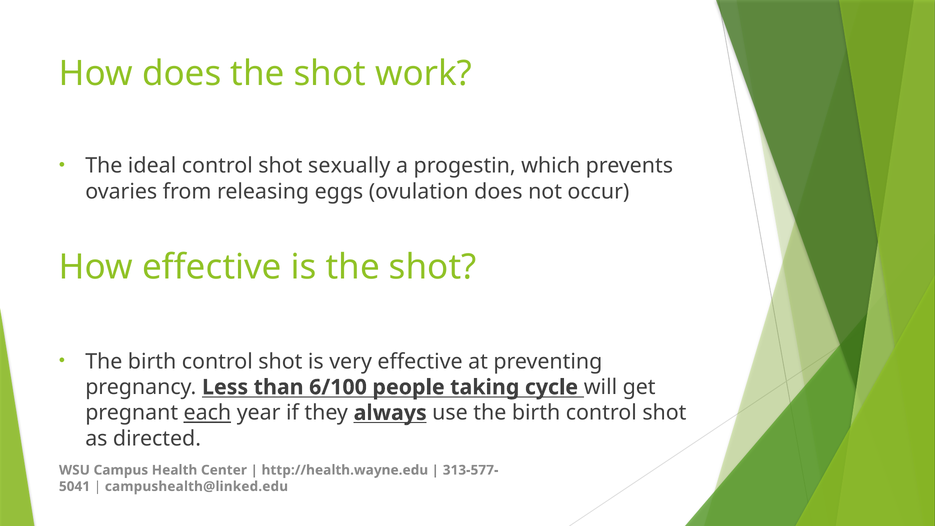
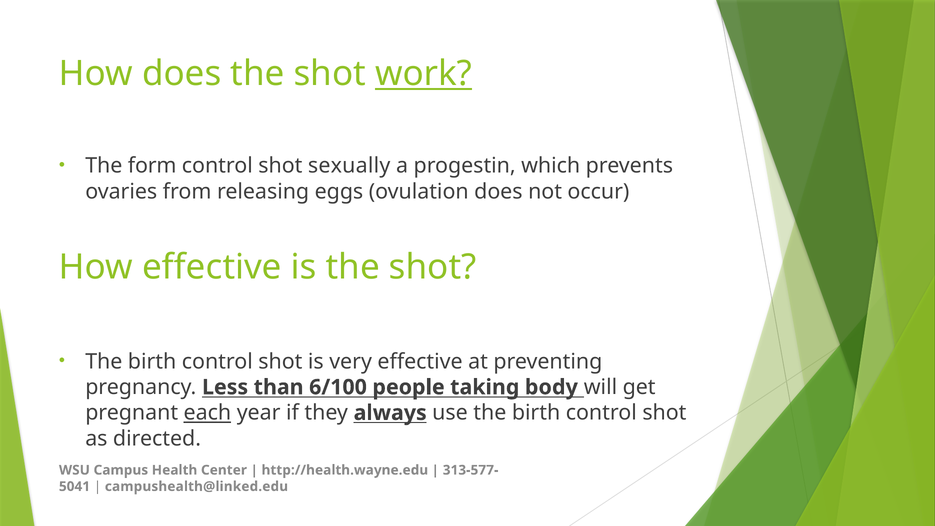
work underline: none -> present
ideal: ideal -> form
cycle: cycle -> body
